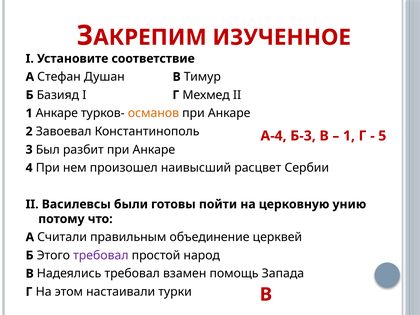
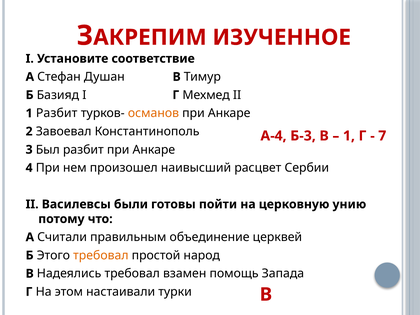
1 Анкаре: Анкаре -> Разбит
5: 5 -> 7
требовал at (101, 255) colour: purple -> orange
